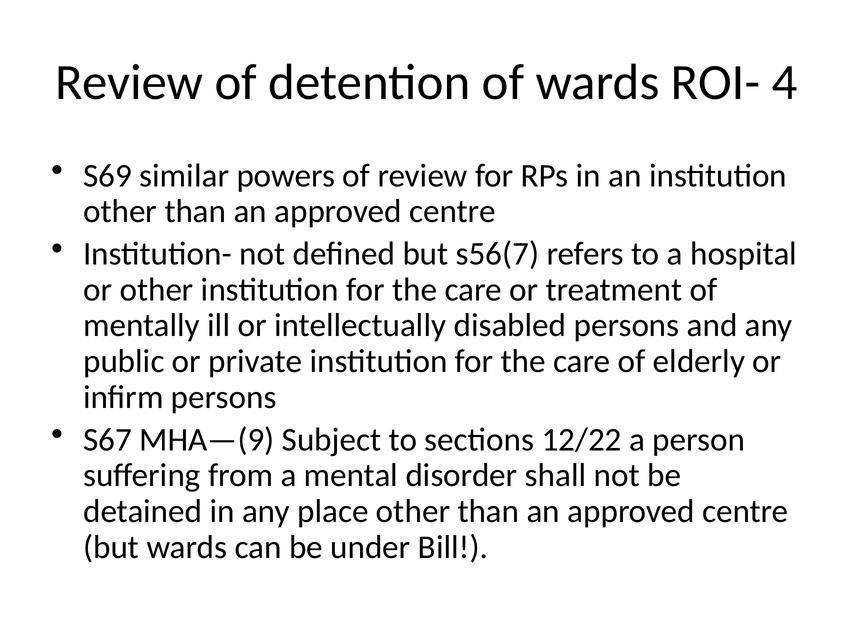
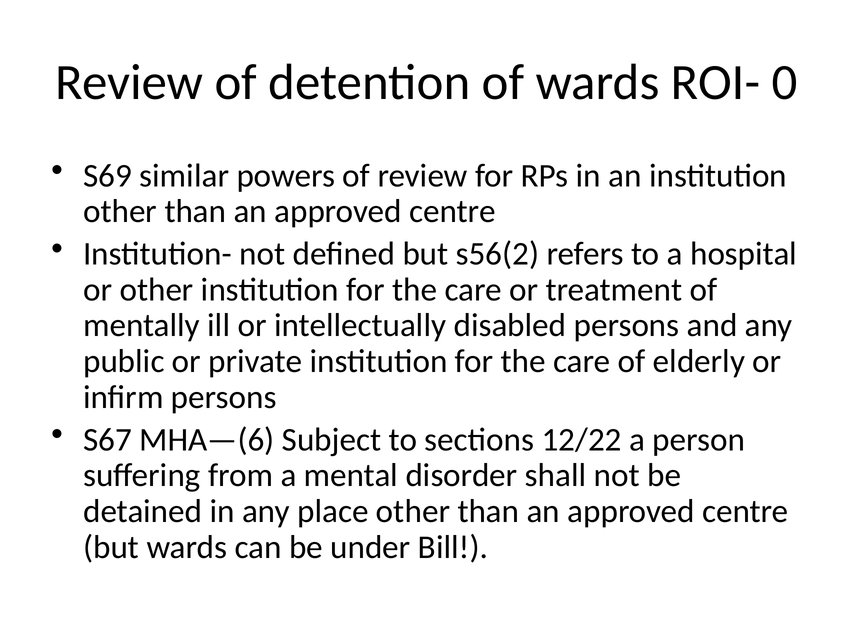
4: 4 -> 0
s56(7: s56(7 -> s56(2
MHA—(9: MHA—(9 -> MHA—(6
